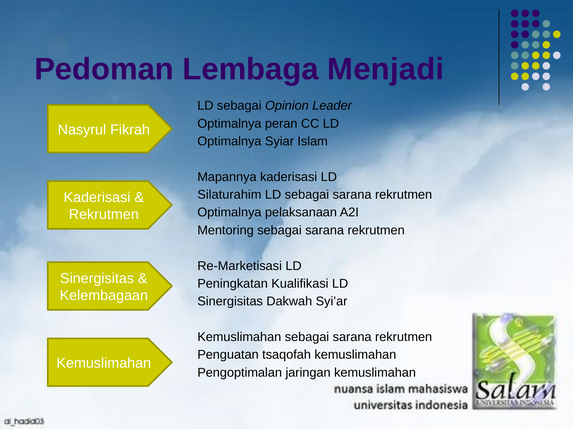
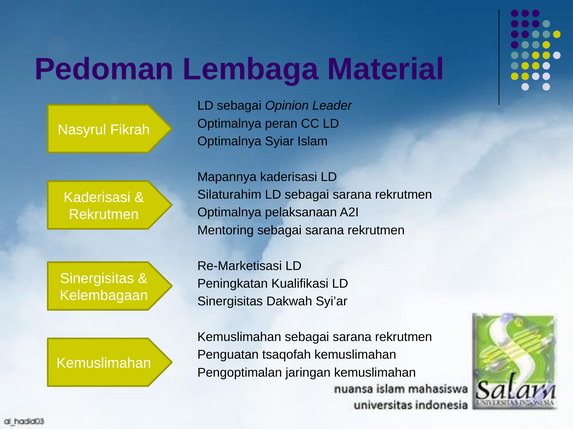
Menjadi: Menjadi -> Material
